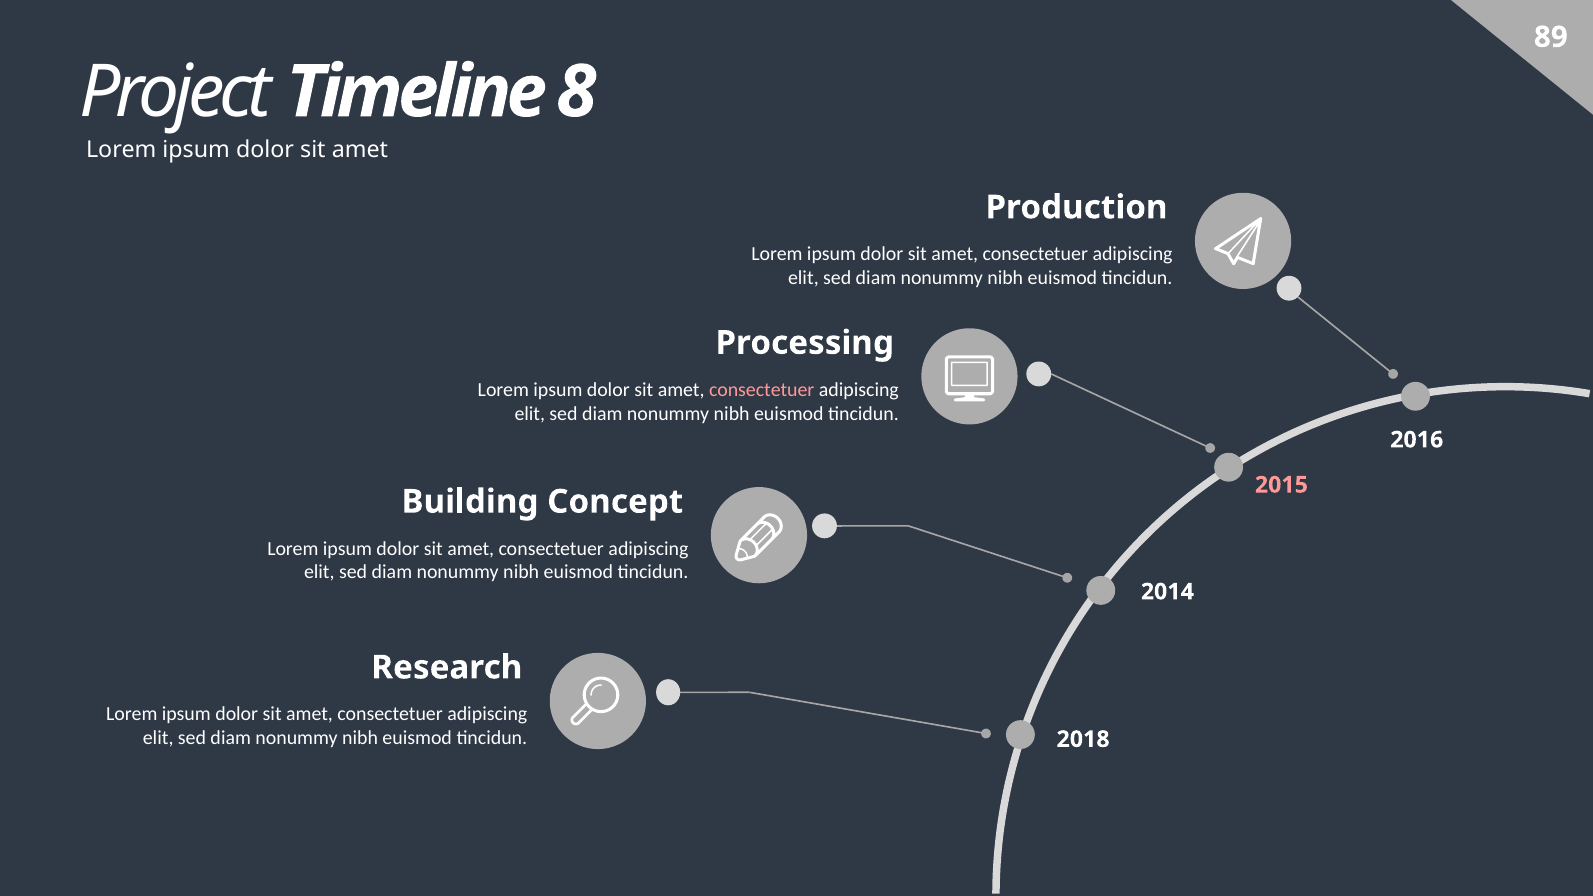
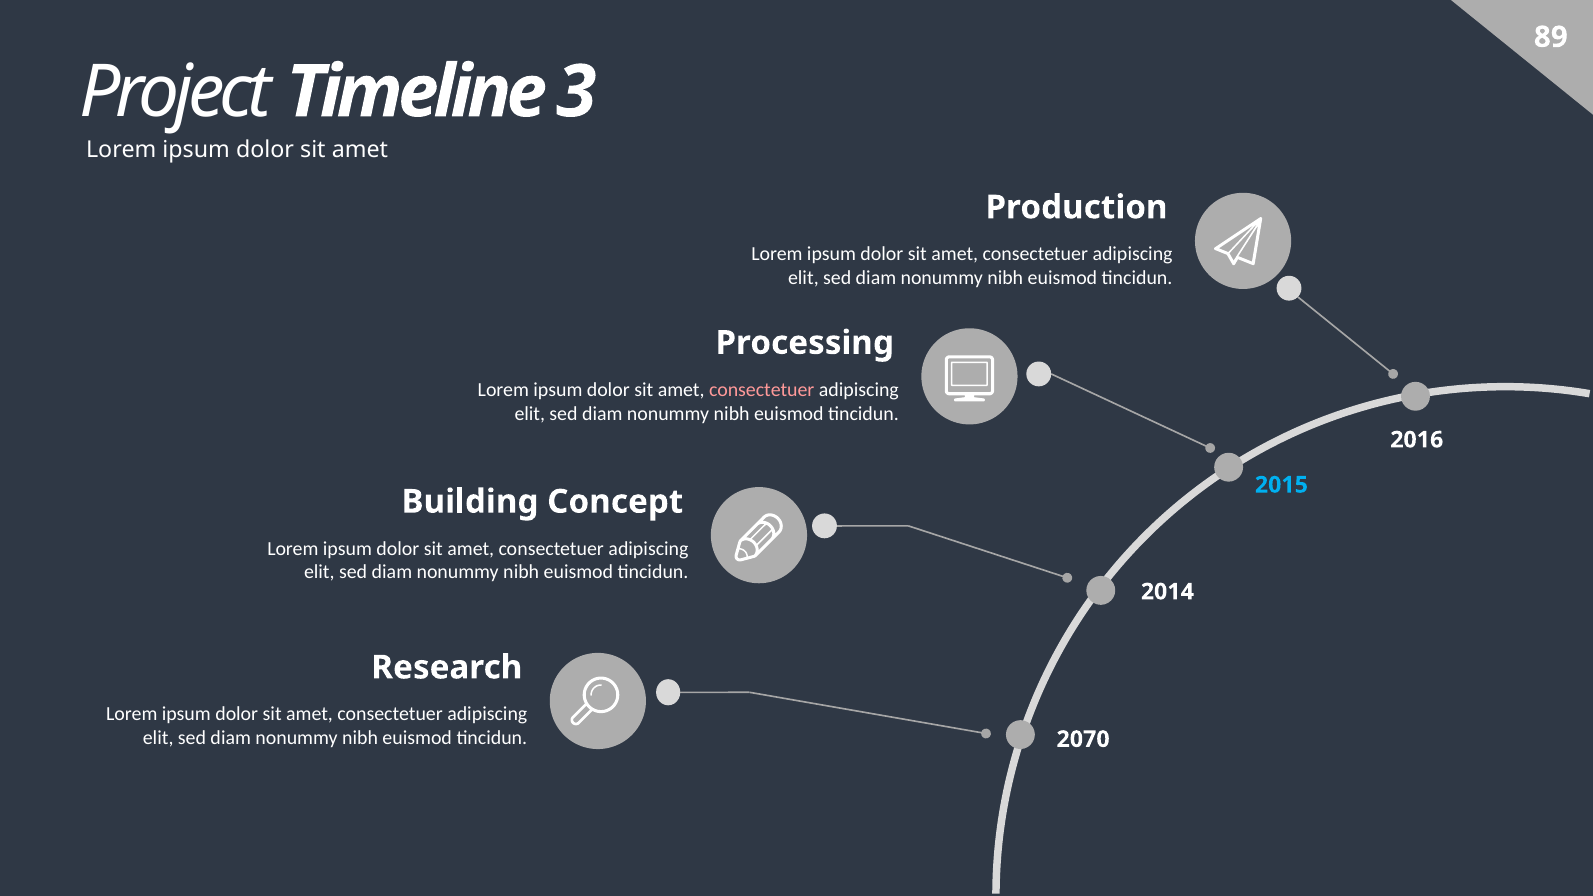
8: 8 -> 3
2015 colour: pink -> light blue
2018: 2018 -> 2070
